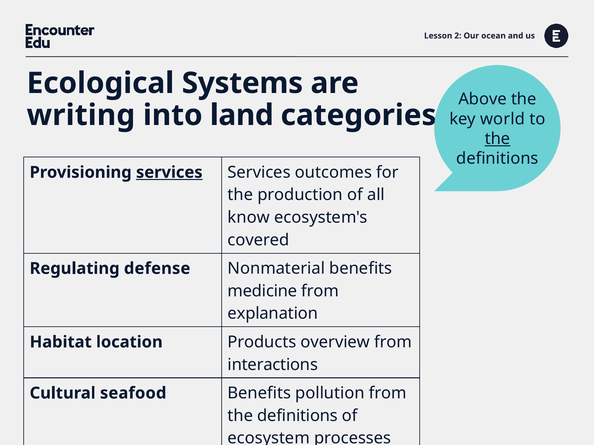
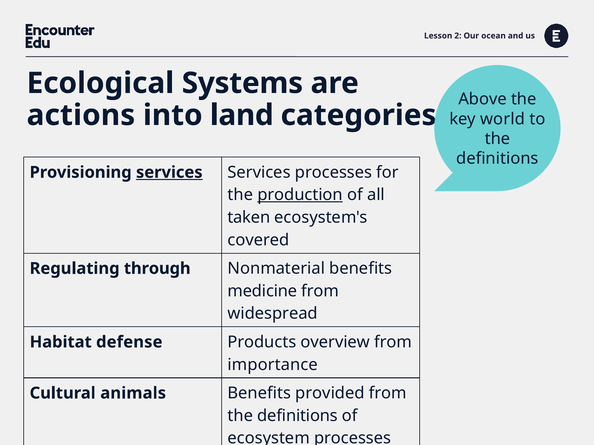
writing: writing -> actions
the at (497, 139) underline: present -> none
Services outcomes: outcomes -> processes
production underline: none -> present
know: know -> taken
defense: defense -> through
explanation: explanation -> widespread
location: location -> defense
interactions: interactions -> importance
seafood: seafood -> animals
pollution: pollution -> provided
